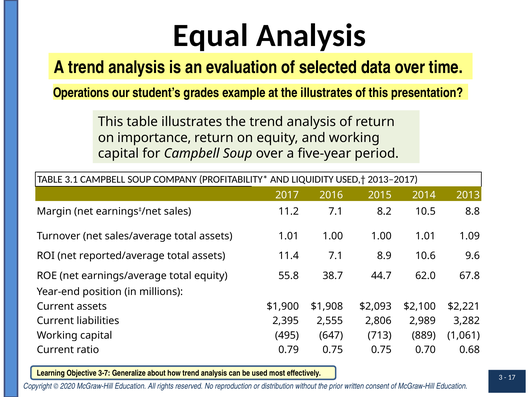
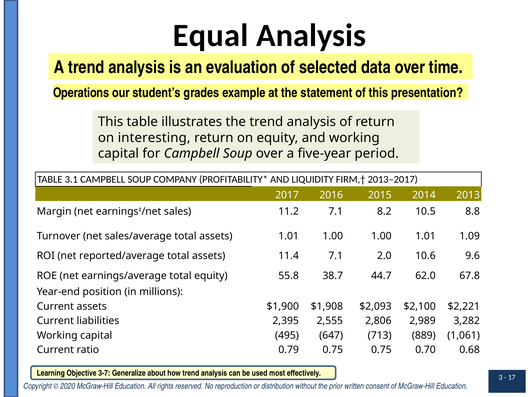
the illustrates: illustrates -> statement
importance: importance -> interesting
USED,†: USED,† -> FIRM,†
8.9: 8.9 -> 2.0
